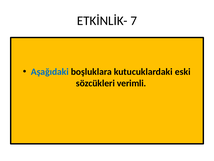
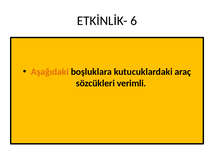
7: 7 -> 6
Aşağıdaki colour: blue -> orange
eski: eski -> araç
